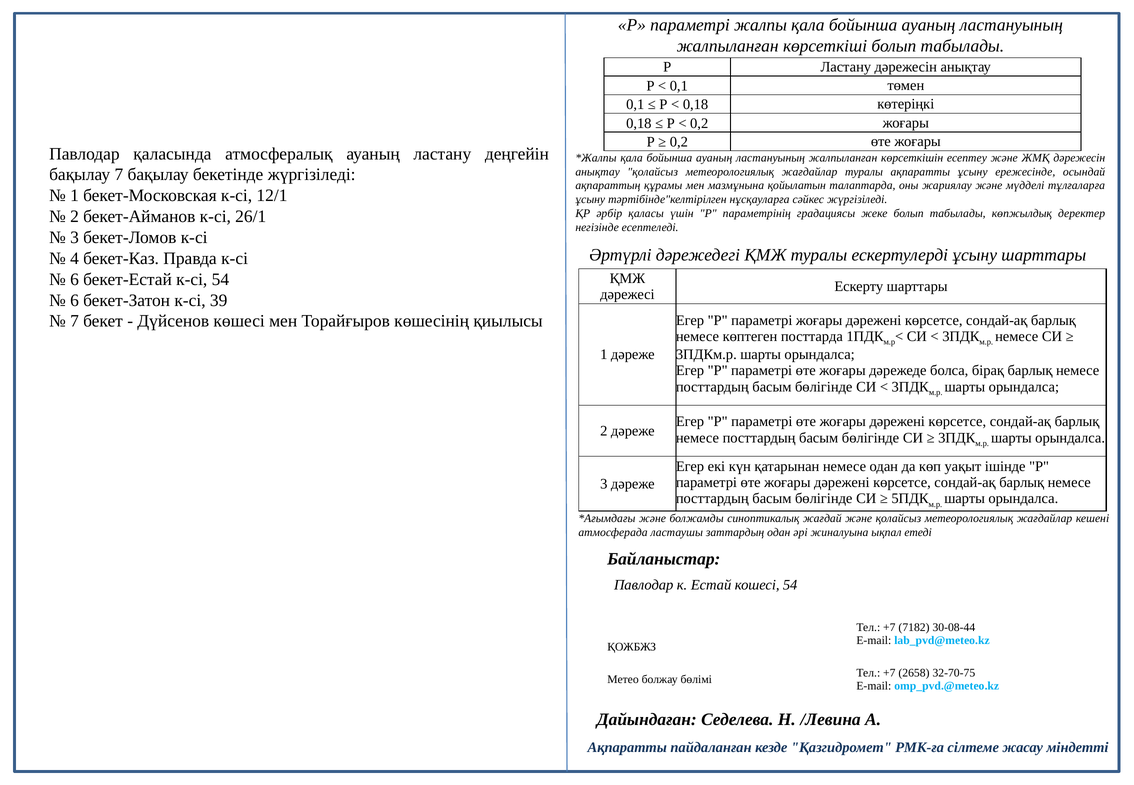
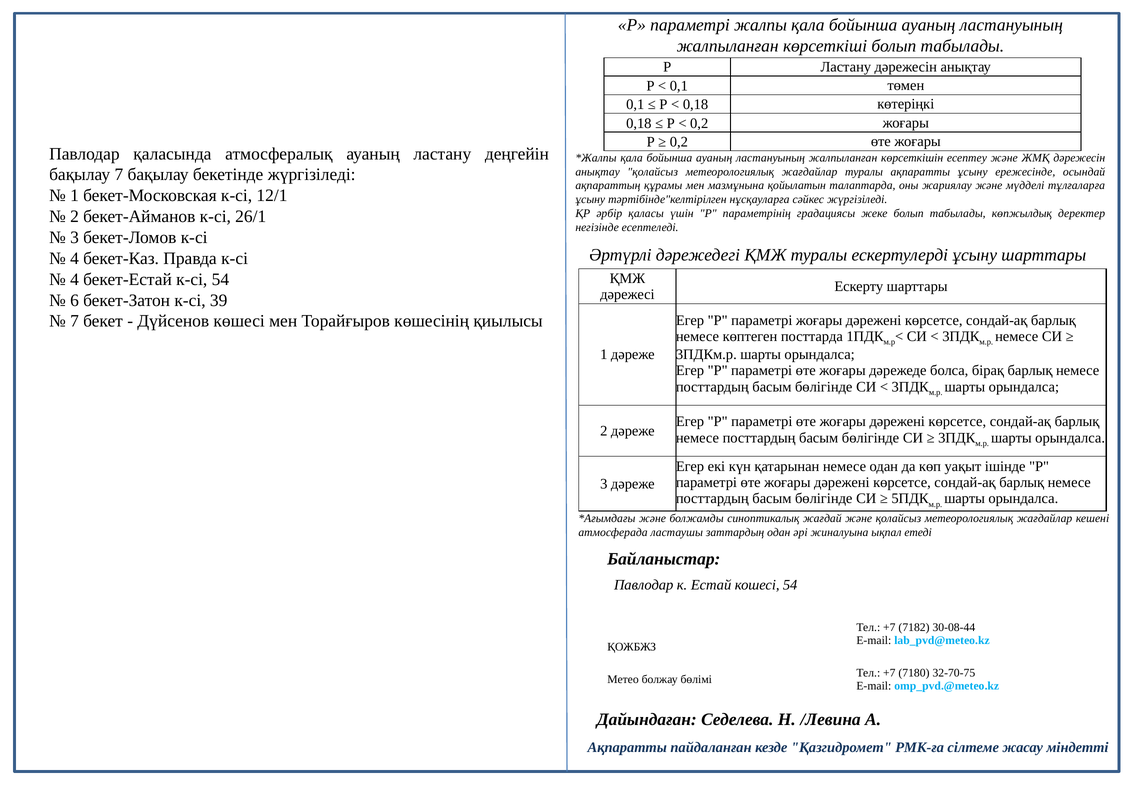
6 at (74, 279): 6 -> 4
2658: 2658 -> 7180
